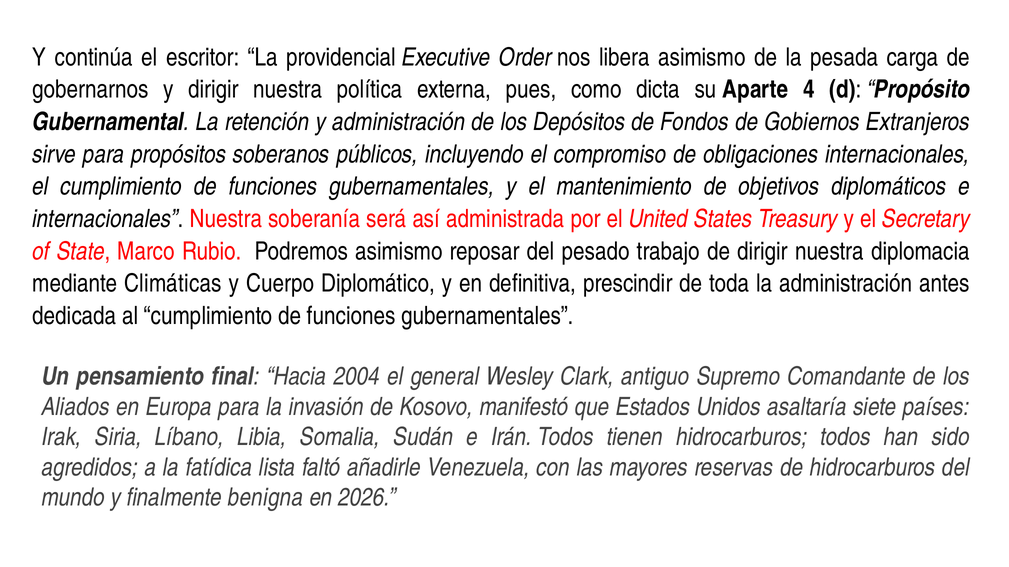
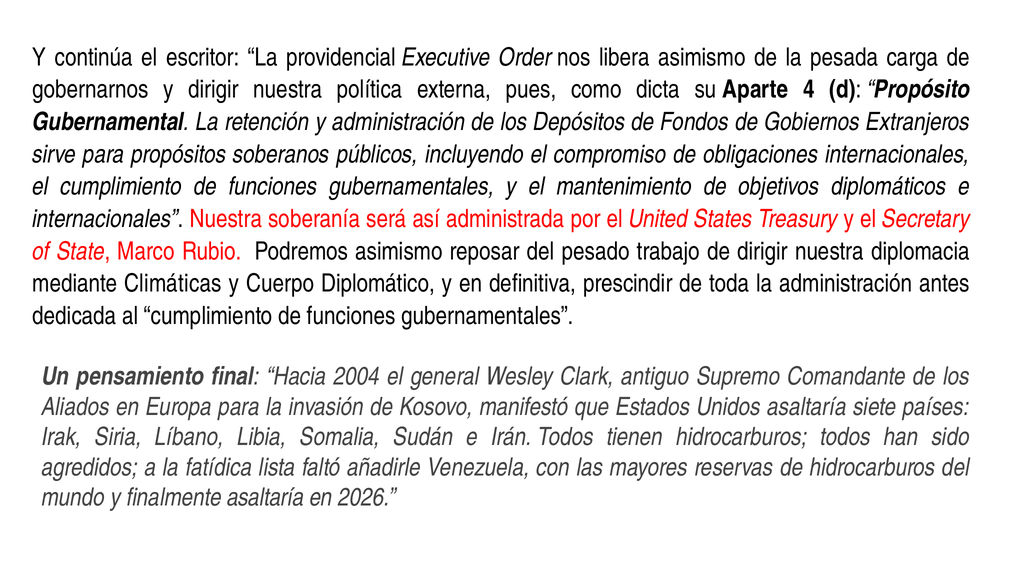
finalmente benigna: benigna -> asaltaría
